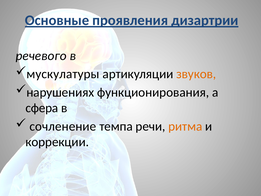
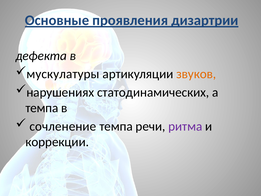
речевого: речевого -> дефекта
функционирования: функционирования -> статодинамических
сфера at (42, 108): сфера -> темпа
ритма colour: orange -> purple
